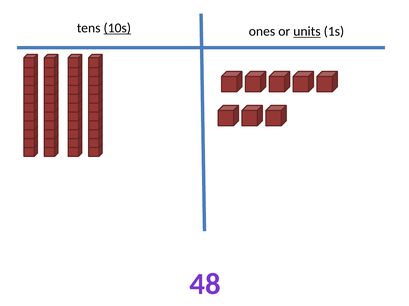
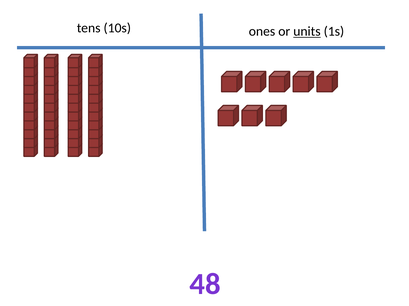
10s underline: present -> none
